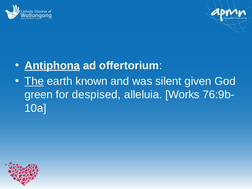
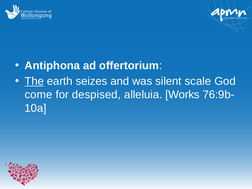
Antiphona underline: present -> none
known: known -> seizes
given: given -> scale
green: green -> come
